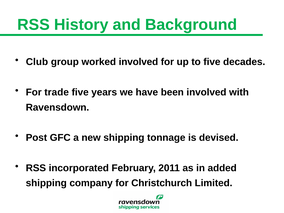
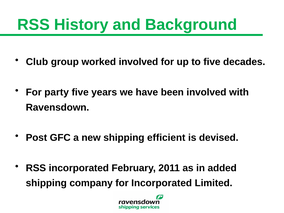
trade: trade -> party
tonnage: tonnage -> efficient
for Christchurch: Christchurch -> Incorporated
